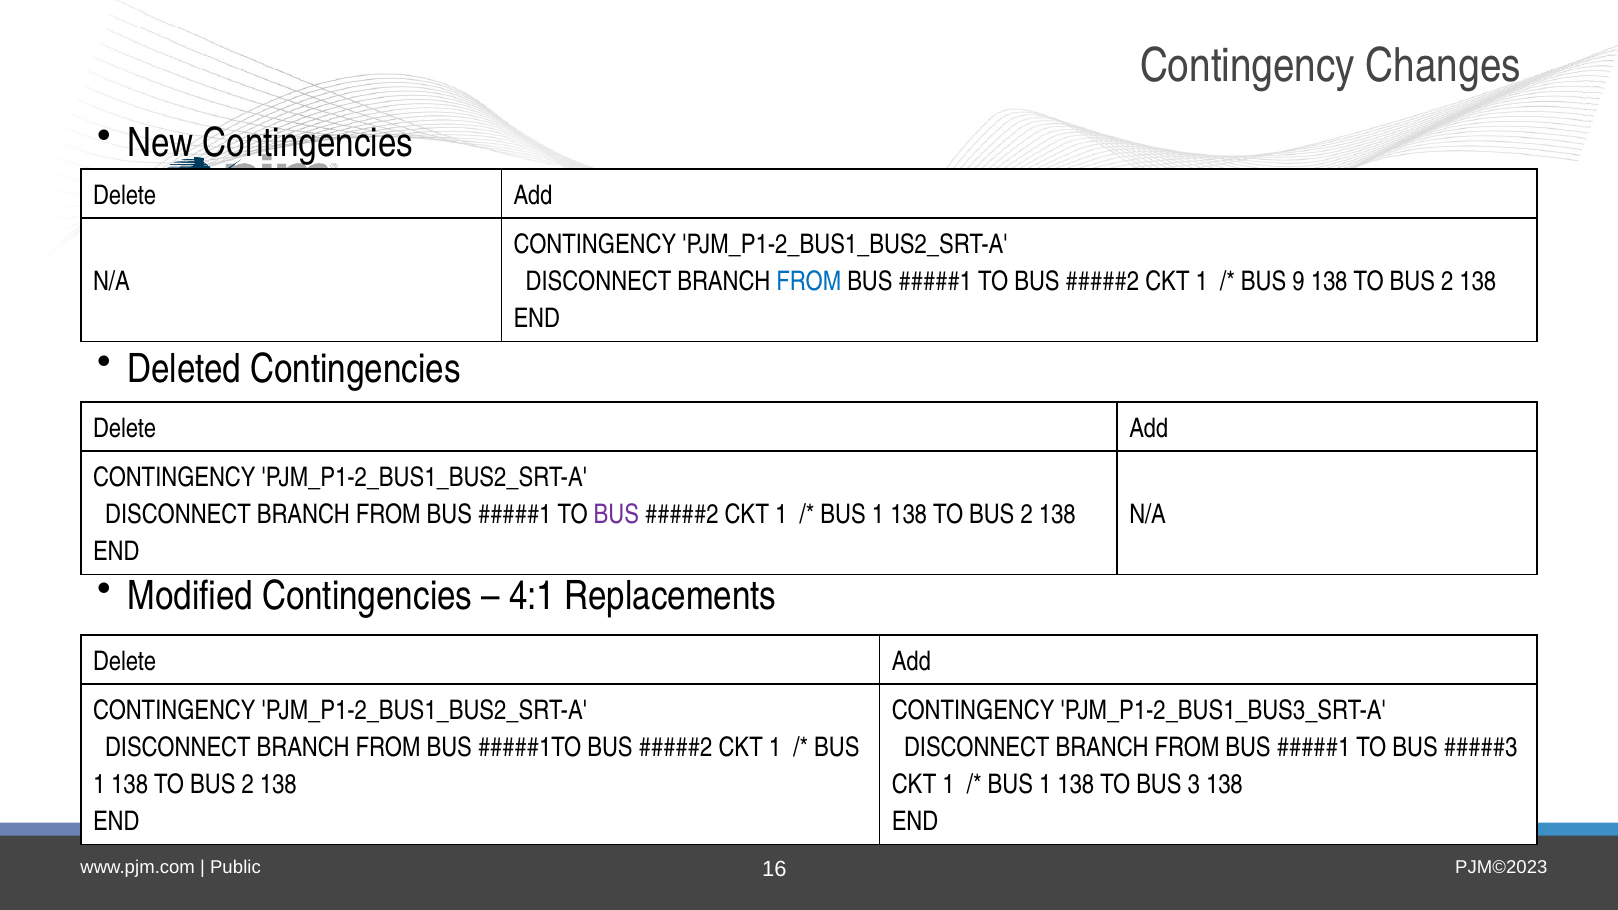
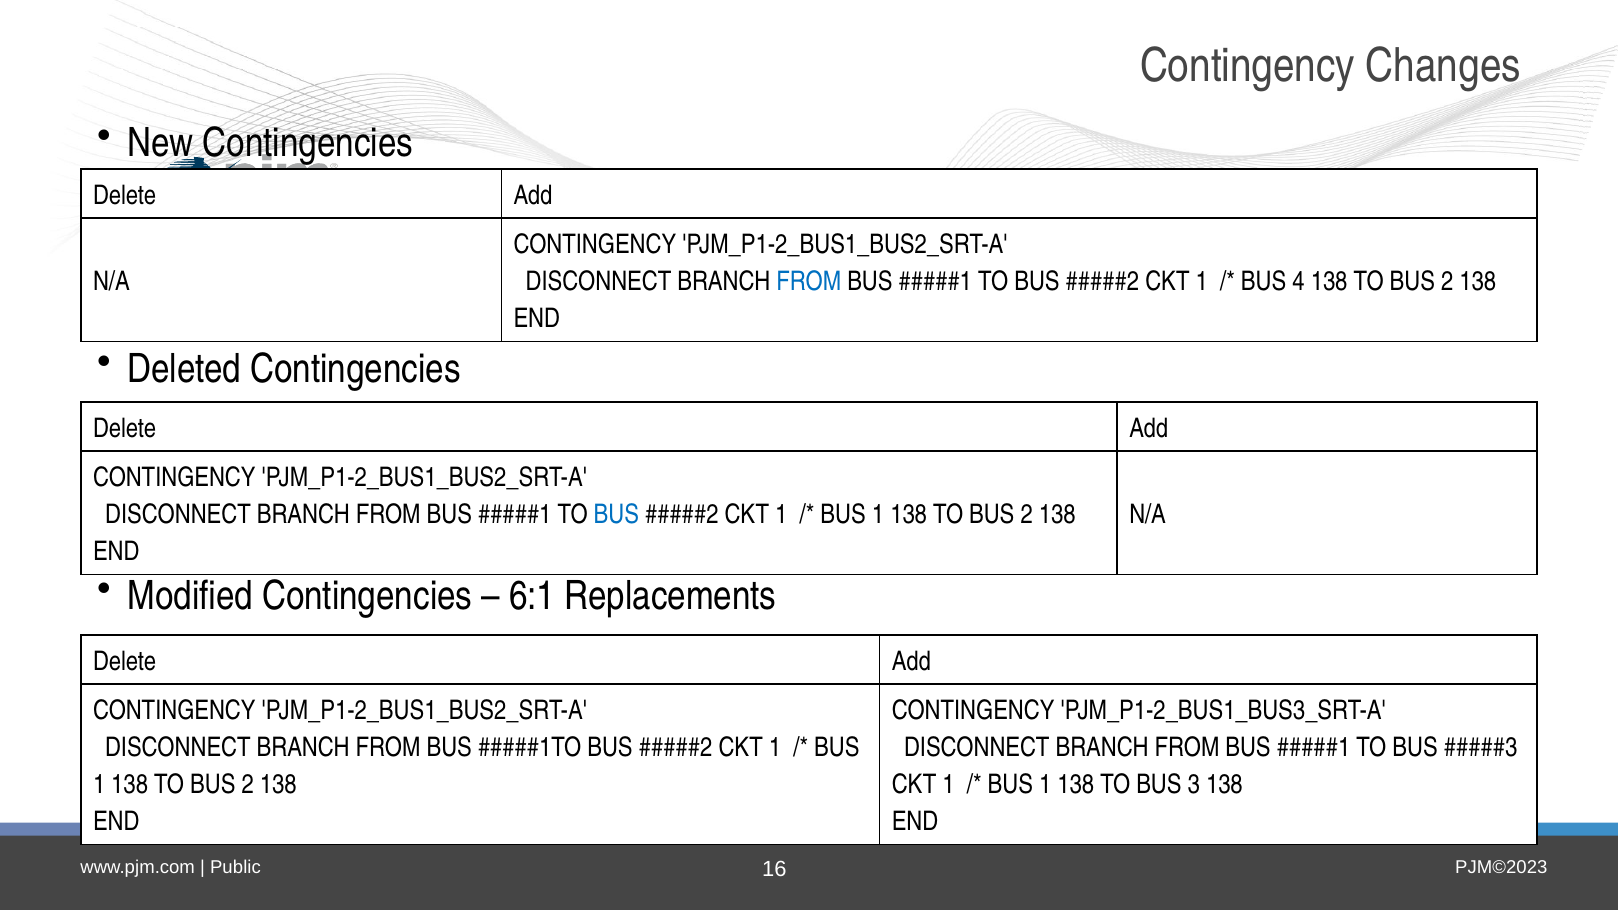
9: 9 -> 4
BUS at (616, 515) colour: purple -> blue
4:1: 4:1 -> 6:1
